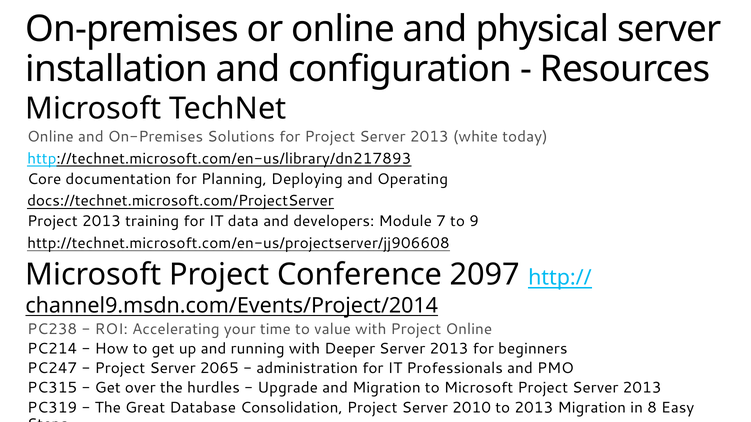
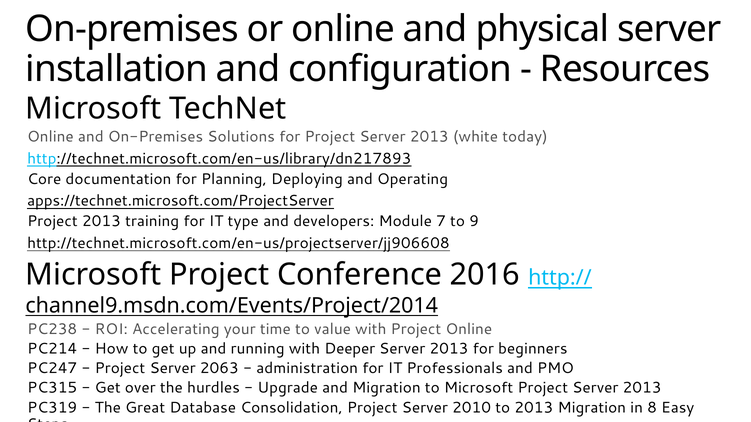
docs://technet.microsoft.com/ProjectServer: docs://technet.microsoft.com/ProjectServer -> apps://technet.microsoft.com/ProjectServer
data: data -> type
2097: 2097 -> 2016
2065: 2065 -> 2063
